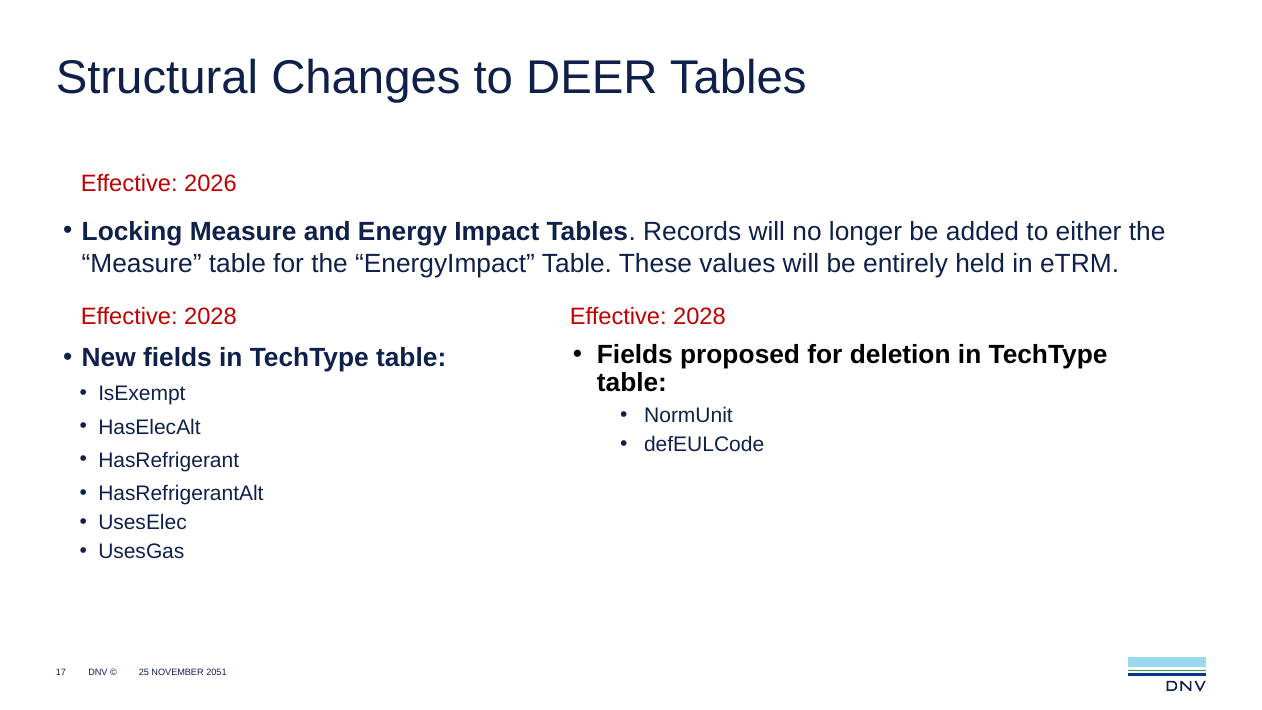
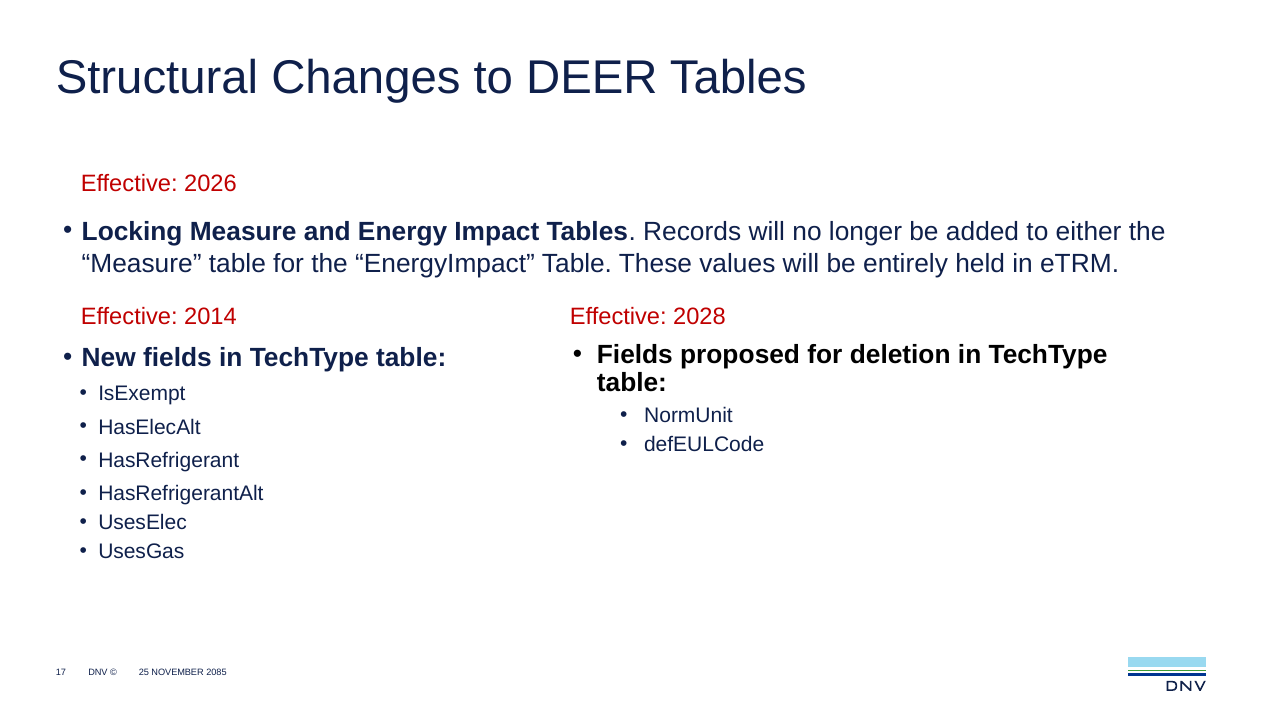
2028 at (210, 317): 2028 -> 2014
2051: 2051 -> 2085
